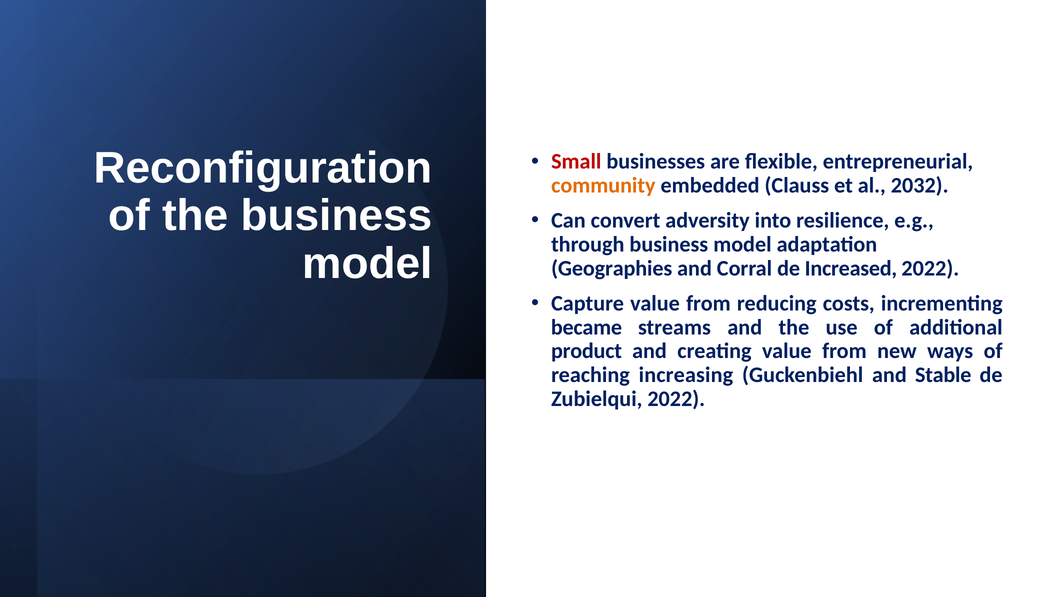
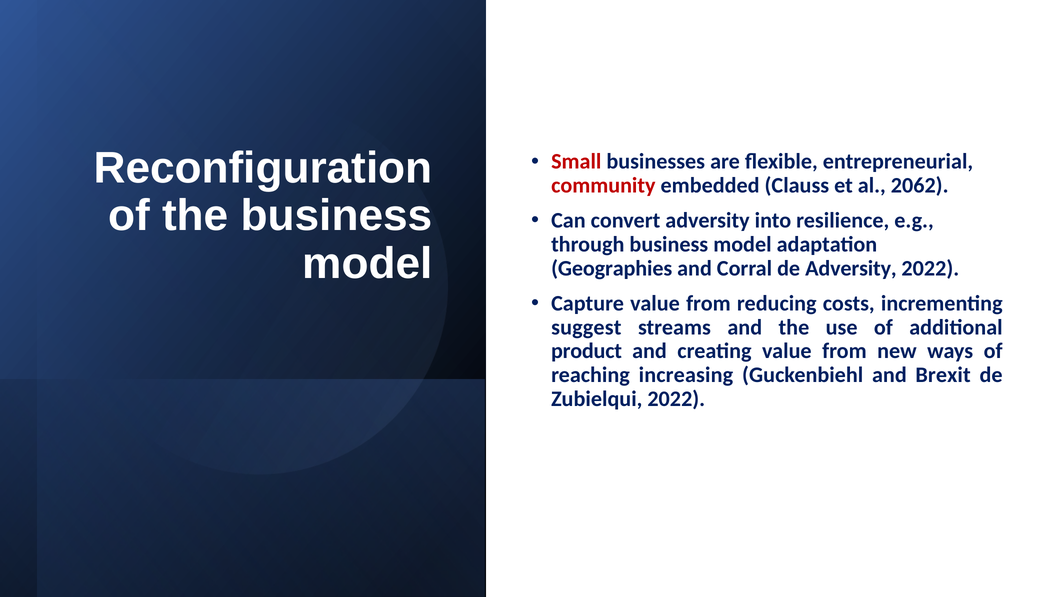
community colour: orange -> red
2032: 2032 -> 2062
de Increased: Increased -> Adversity
became: became -> suggest
Stable: Stable -> Brexit
